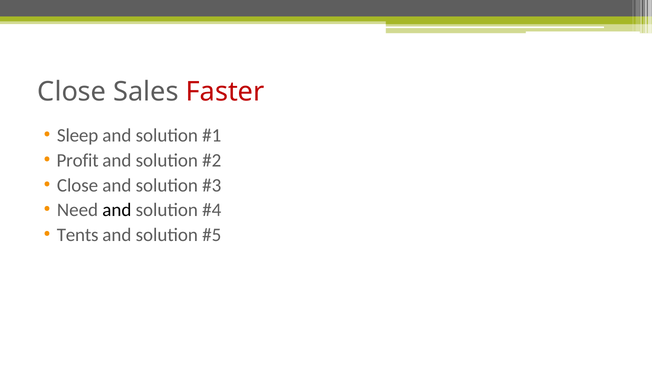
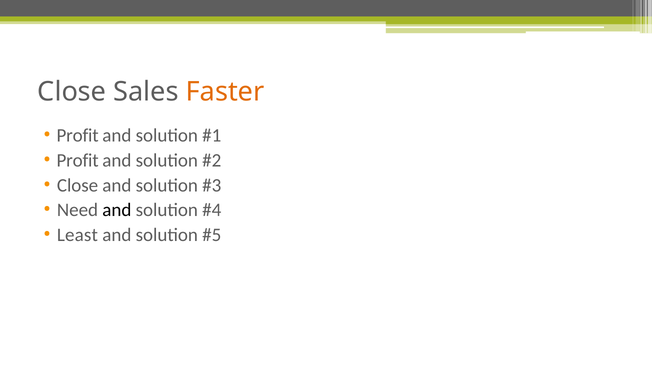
Faster colour: red -> orange
Sleep at (78, 135): Sleep -> Profit
Tents: Tents -> Least
